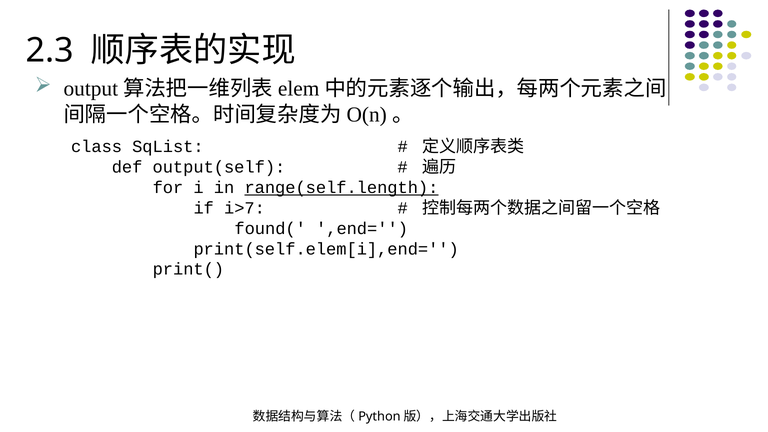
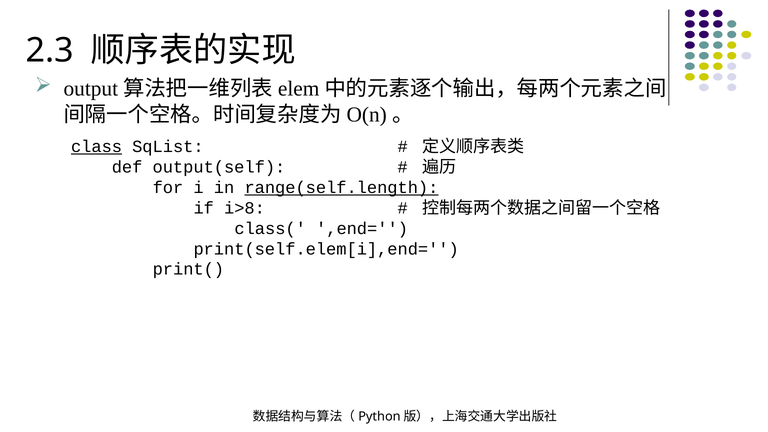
class underline: none -> present
i>7: i>7 -> i>8
found(: found( -> class(
